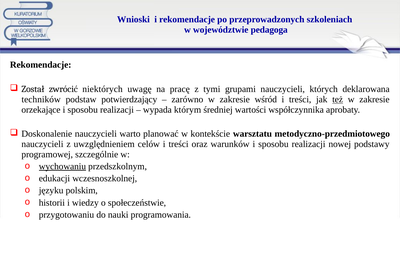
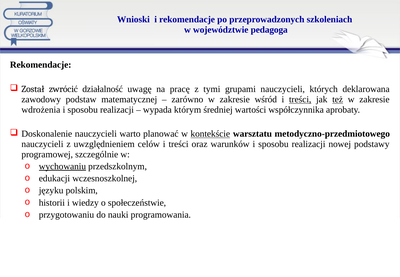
niektórych: niektórych -> działalność
techników: techników -> zawodowy
potwierdzający: potwierdzający -> matematycznej
treści at (300, 100) underline: none -> present
orzekające: orzekające -> wdrożenia
kontekście underline: none -> present
